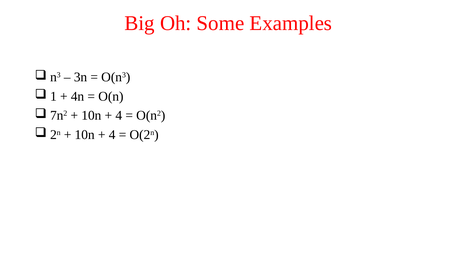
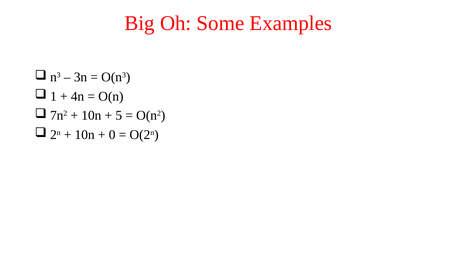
4 at (119, 116): 4 -> 5
4 at (112, 135): 4 -> 0
